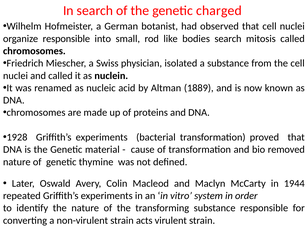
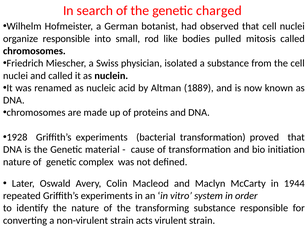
bodies search: search -> pulled
removed: removed -> initiation
thymine: thymine -> complex
